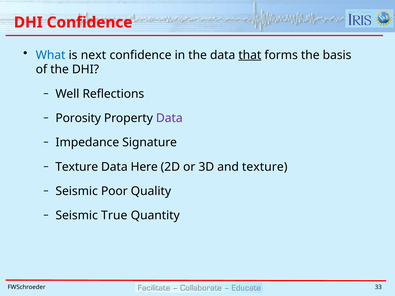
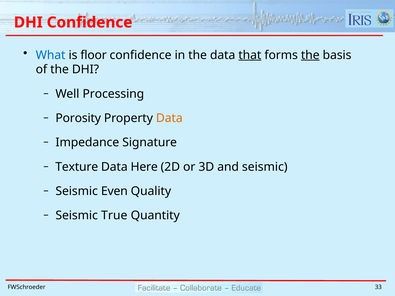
next: next -> floor
the at (310, 55) underline: none -> present
Reflections: Reflections -> Processing
Data at (169, 118) colour: purple -> orange
and texture: texture -> seismic
Poor: Poor -> Even
